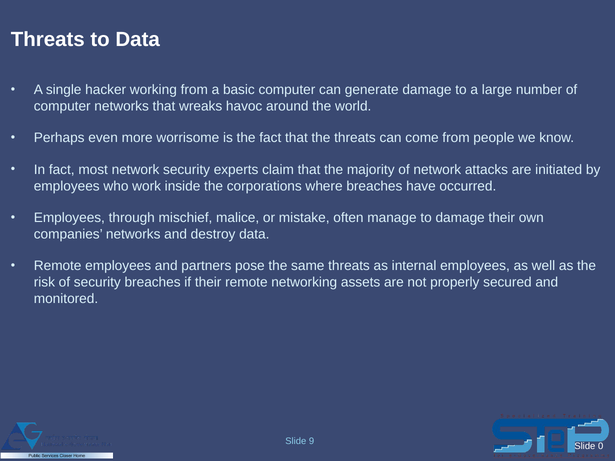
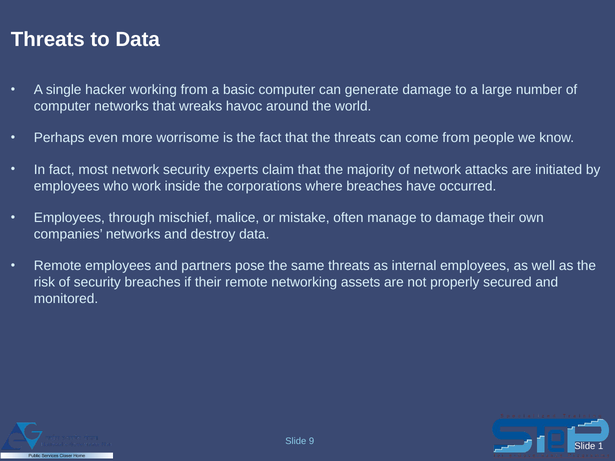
0: 0 -> 1
